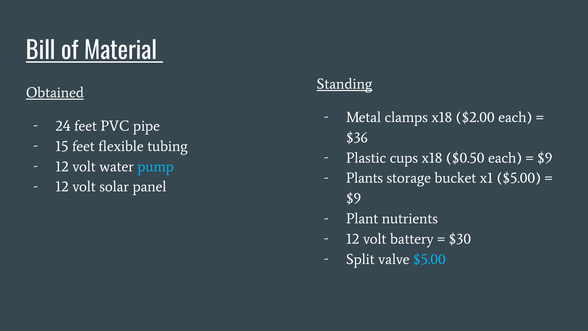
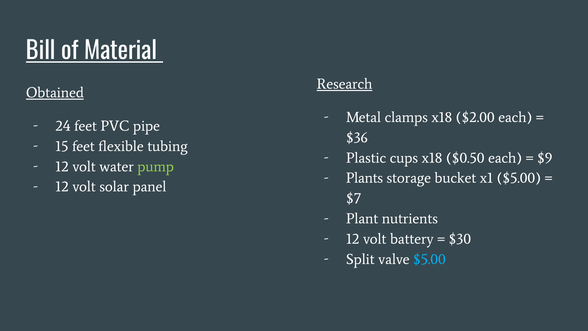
Standing: Standing -> Research
pump colour: light blue -> light green
$9 at (353, 198): $9 -> $7
